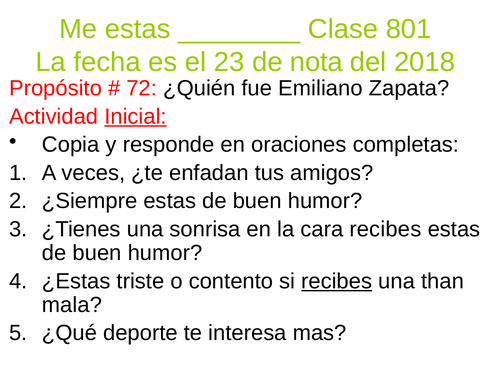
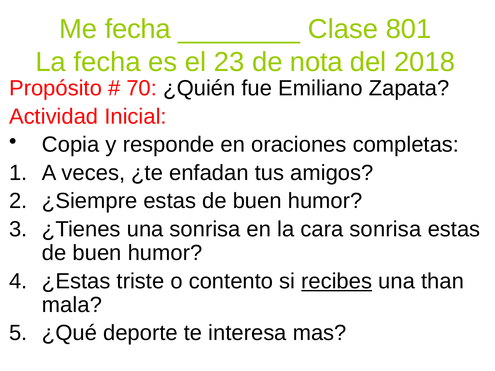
Me estas: estas -> fecha
72: 72 -> 70
Inicial underline: present -> none
cara recibes: recibes -> sonrisa
